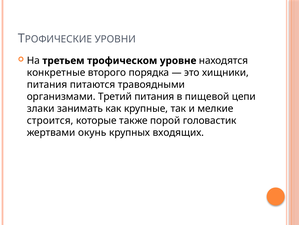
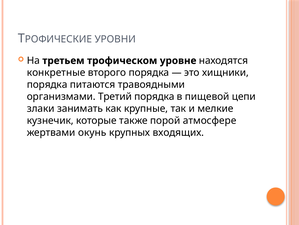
питания at (47, 84): питания -> порядка
Третий питания: питания -> порядка
строится: строится -> кузнечик
головастик: головастик -> атмосфере
